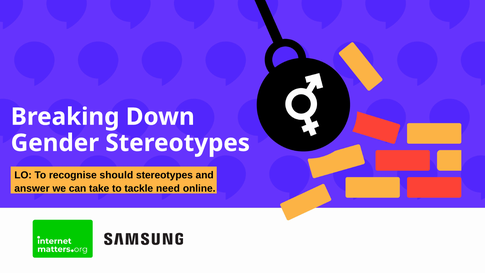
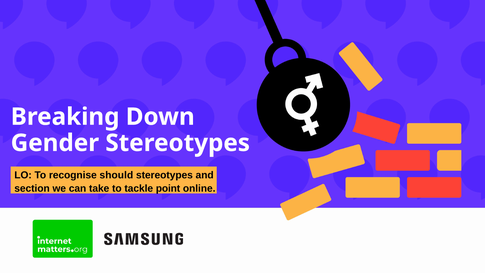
answer: answer -> section
need: need -> point
